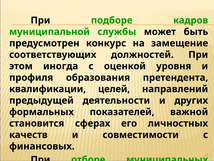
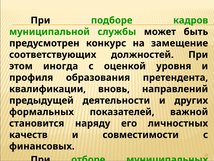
целей: целей -> вновь
сферах: сферах -> наряду
